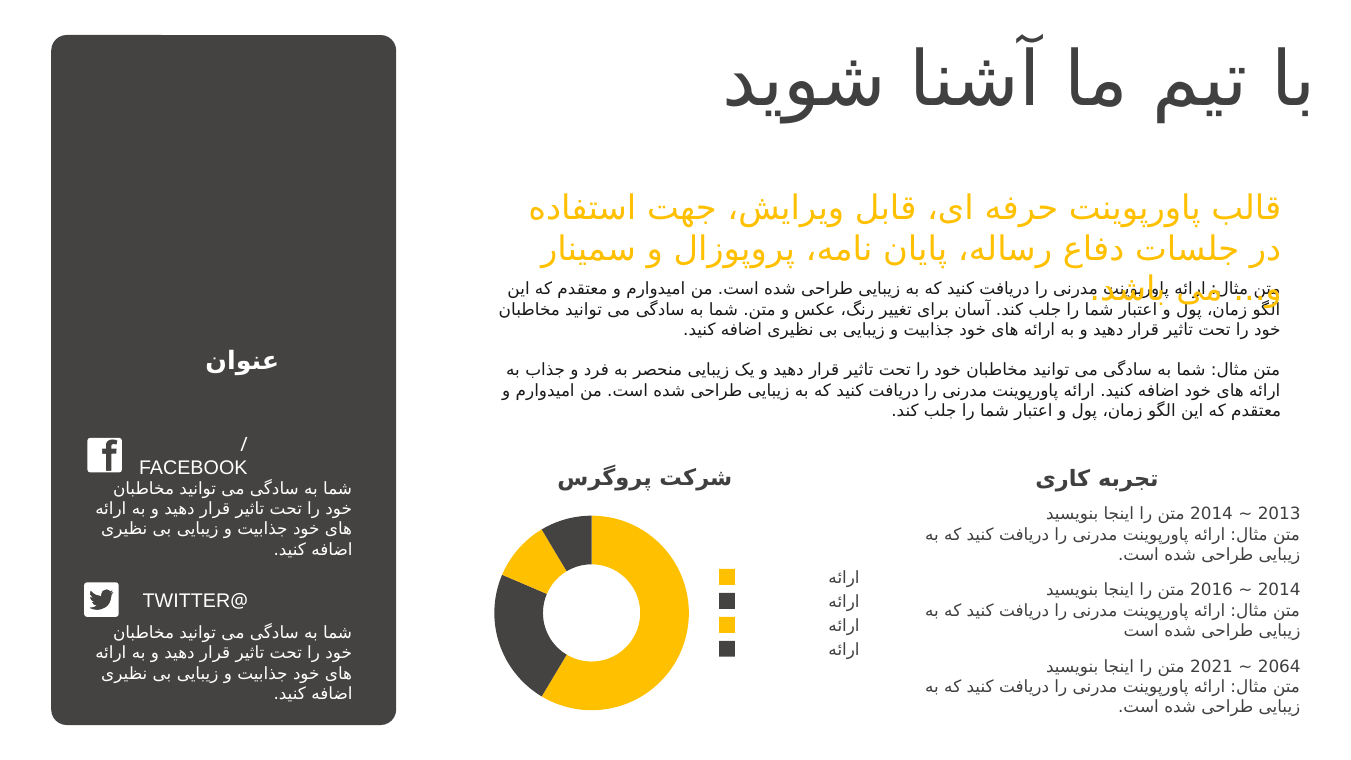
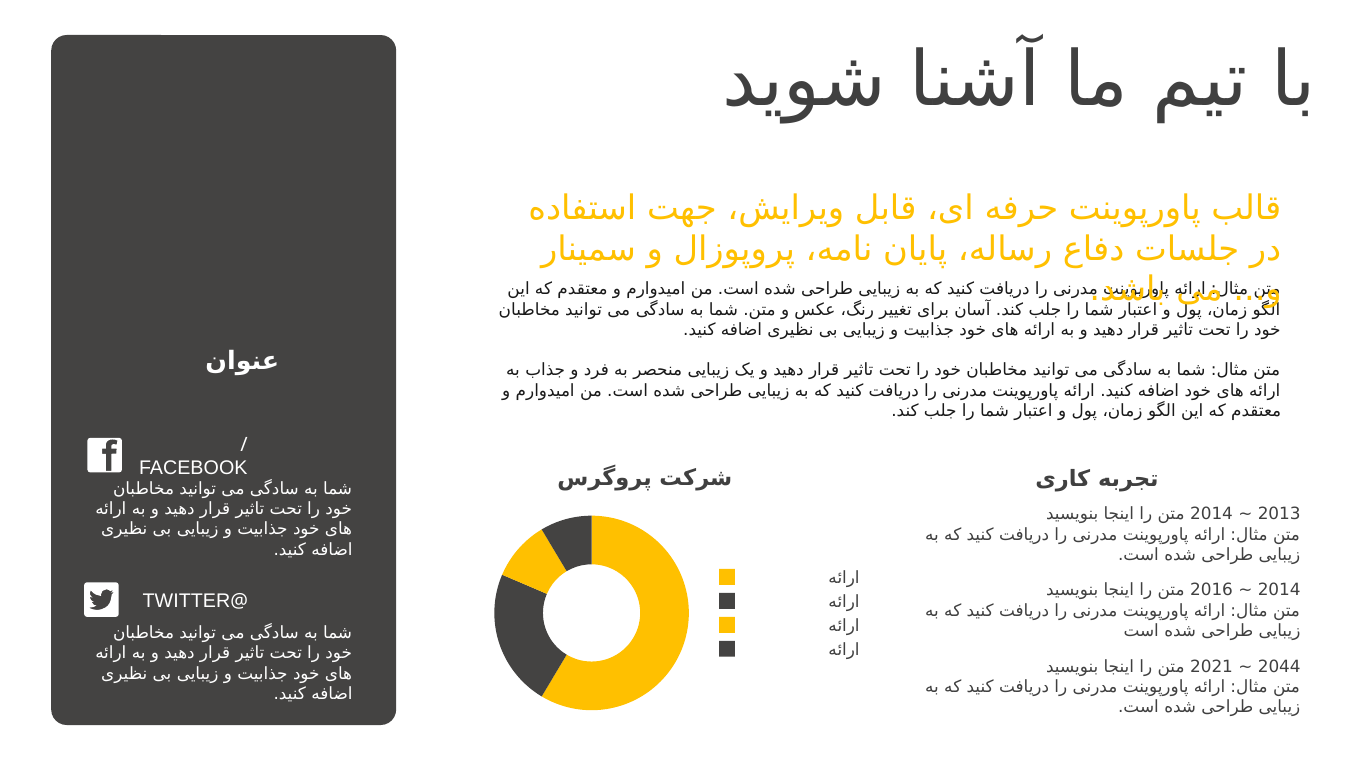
2064: 2064 -> 2044
